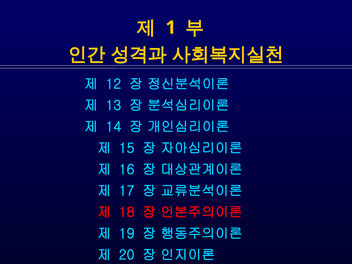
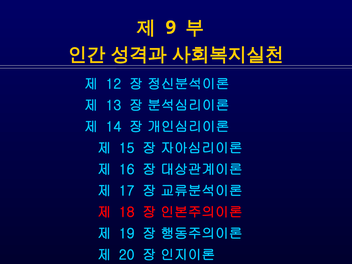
1: 1 -> 9
